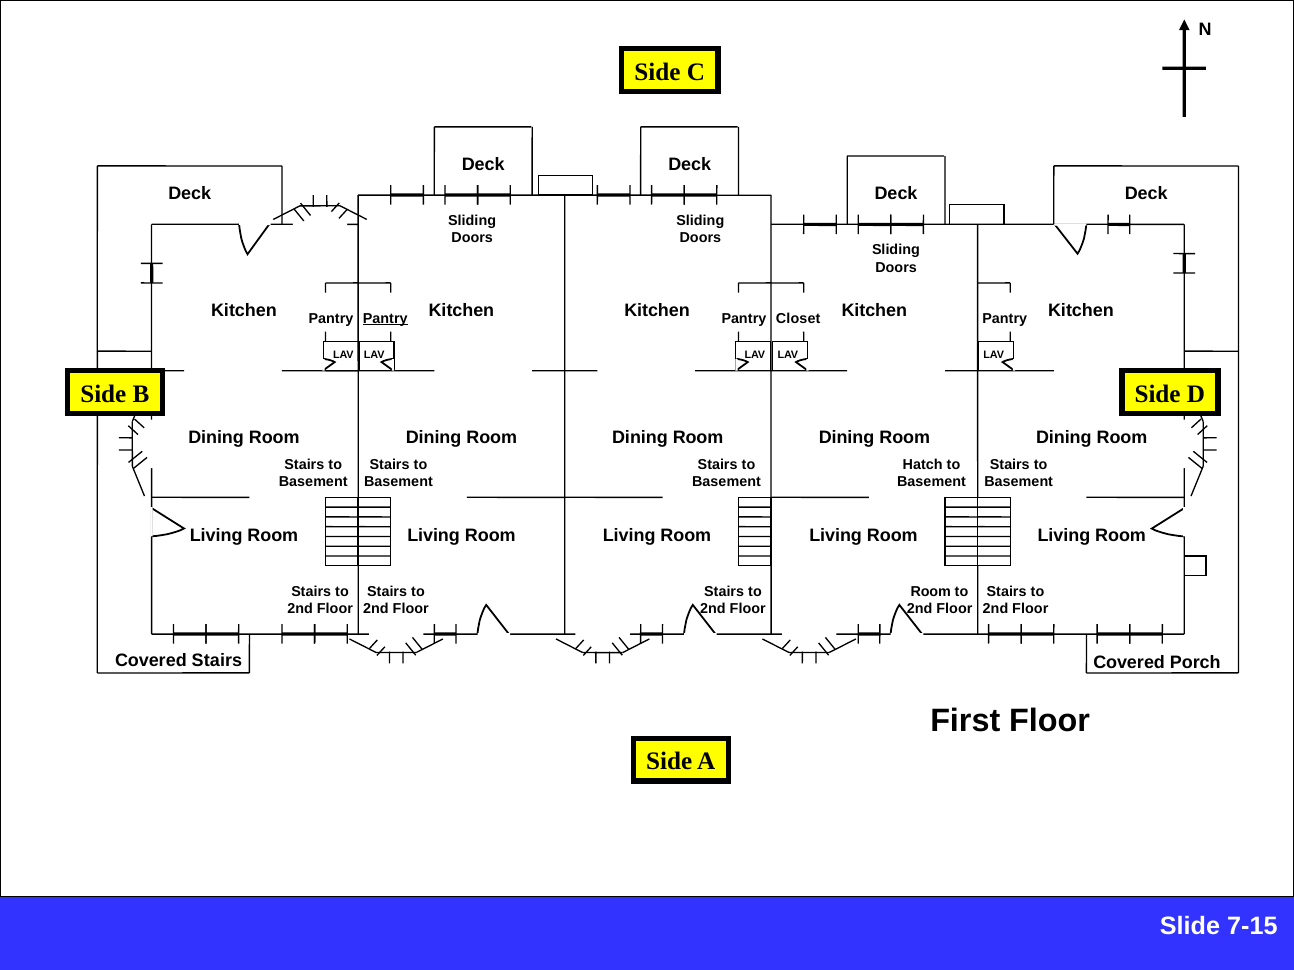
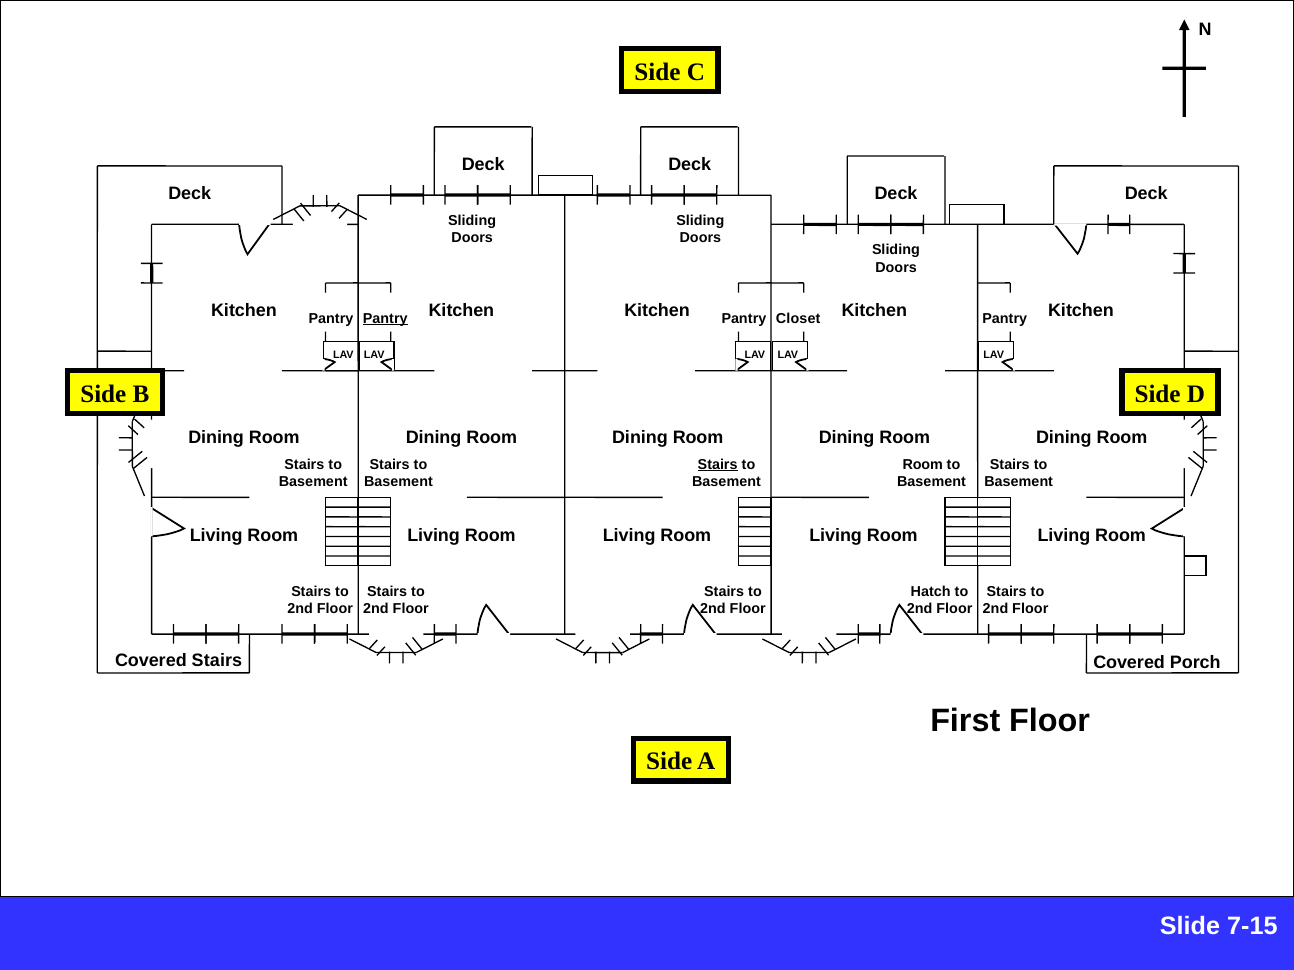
Stairs at (718, 465) underline: none -> present
Hatch at (923, 465): Hatch -> Room
Room at (931, 592): Room -> Hatch
